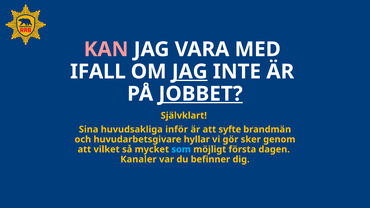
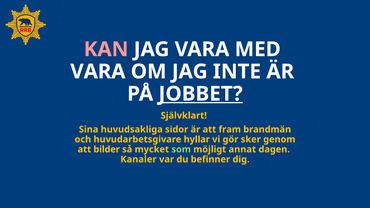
IFALL at (98, 72): IFALL -> VARA
JAG at (190, 72) underline: present -> none
inför: inför -> sidor
syfte: syfte -> fram
vilket: vilket -> bilder
som colour: light blue -> light green
första: första -> annat
